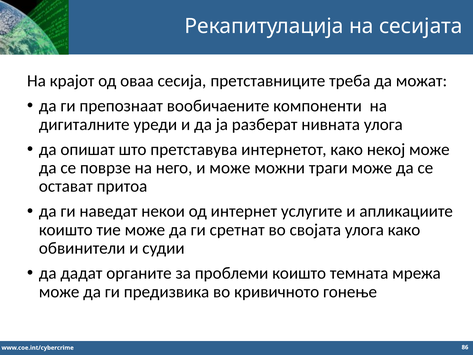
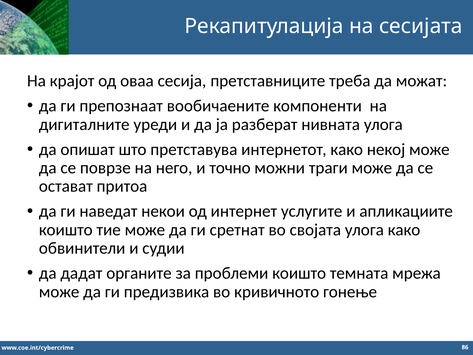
и може: може -> точно
